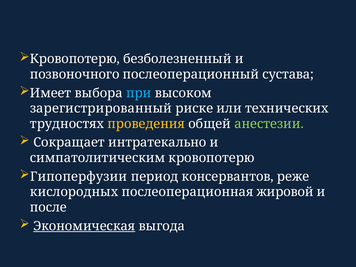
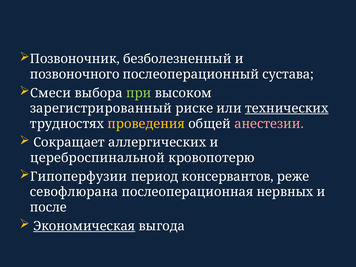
Кровопотерю at (75, 59): Кровопотерю -> Позвоночник
Имеет: Имеет -> Смеси
при colour: light blue -> light green
технических underline: none -> present
анестезии colour: light green -> pink
интратекально: интратекально -> аллергических
симпатолитическим: симпатолитическим -> цереброспинальной
кислородных: кислородных -> севофлюрана
жировой: жировой -> нервных
